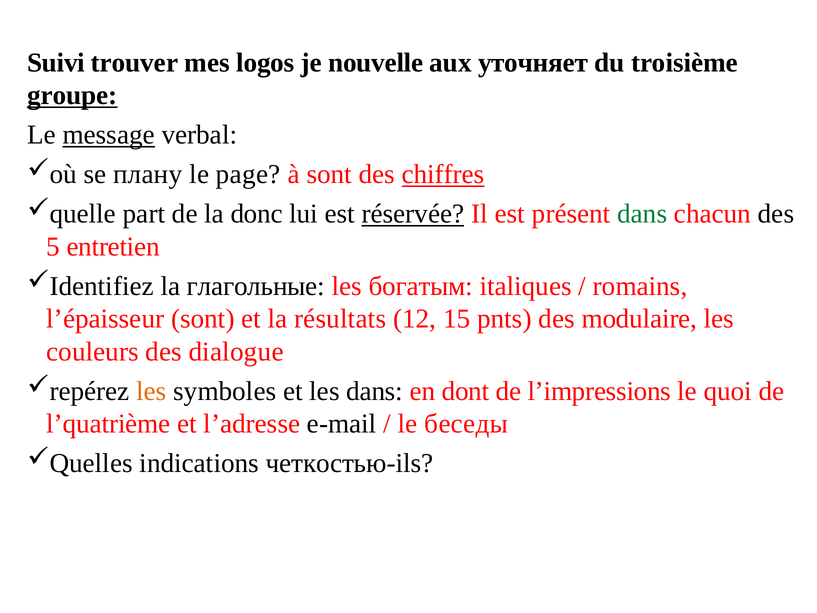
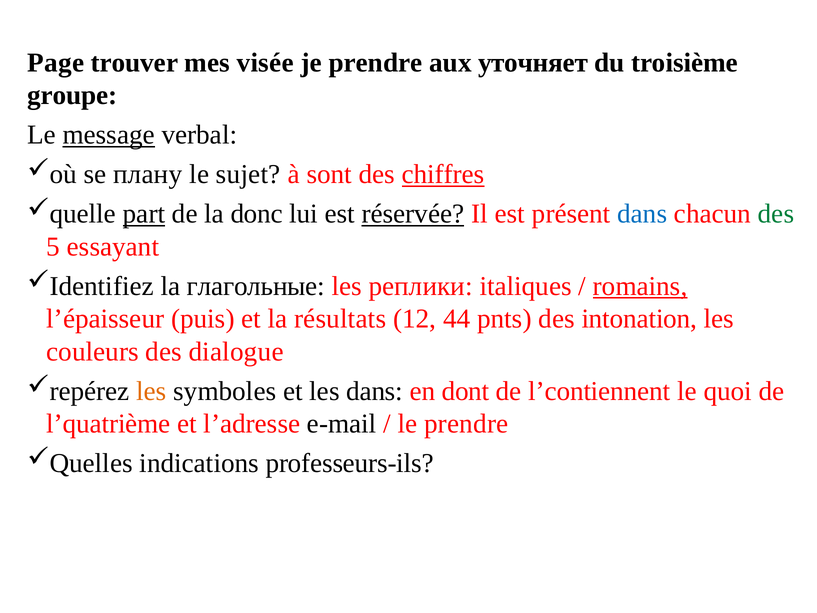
Suivi: Suivi -> Page
logos: logos -> visée
je nouvelle: nouvelle -> prendre
groupe underline: present -> none
page: page -> sujet
part underline: none -> present
dans at (642, 214) colour: green -> blue
des at (776, 214) colour: black -> green
entretien: entretien -> essayant
богатым: богатым -> реплики
romains underline: none -> present
l’épaisseur sont: sont -> puis
15: 15 -> 44
modulaire: modulaire -> intonation
l’impressions: l’impressions -> l’contiennent
le беседы: беседы -> prendre
четкостью-ils: четкостью-ils -> professeurs-ils
